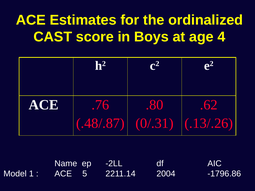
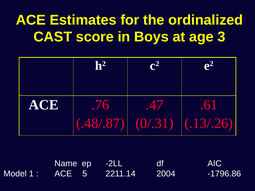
4: 4 -> 3
.80: .80 -> .47
.62: .62 -> .61
